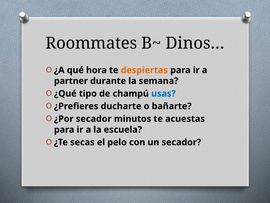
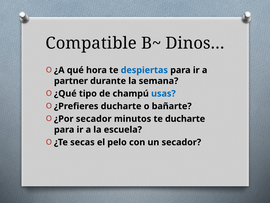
Roommates: Roommates -> Compatible
despiertas colour: orange -> blue
te acuestas: acuestas -> ducharte
